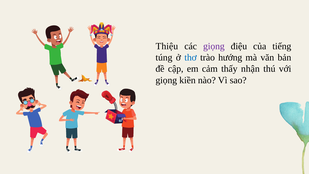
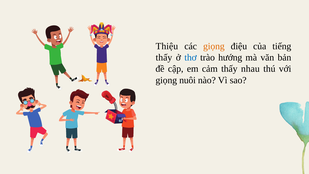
giọng at (214, 46) colour: purple -> orange
túng at (164, 57): túng -> thấy
nhận: nhận -> nhau
kiền: kiền -> nuôi
